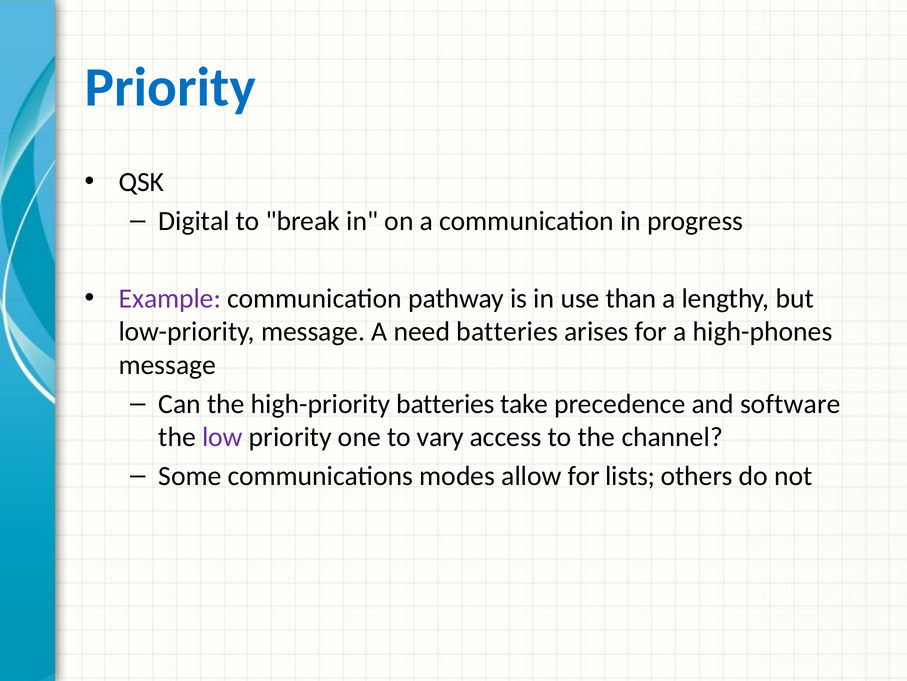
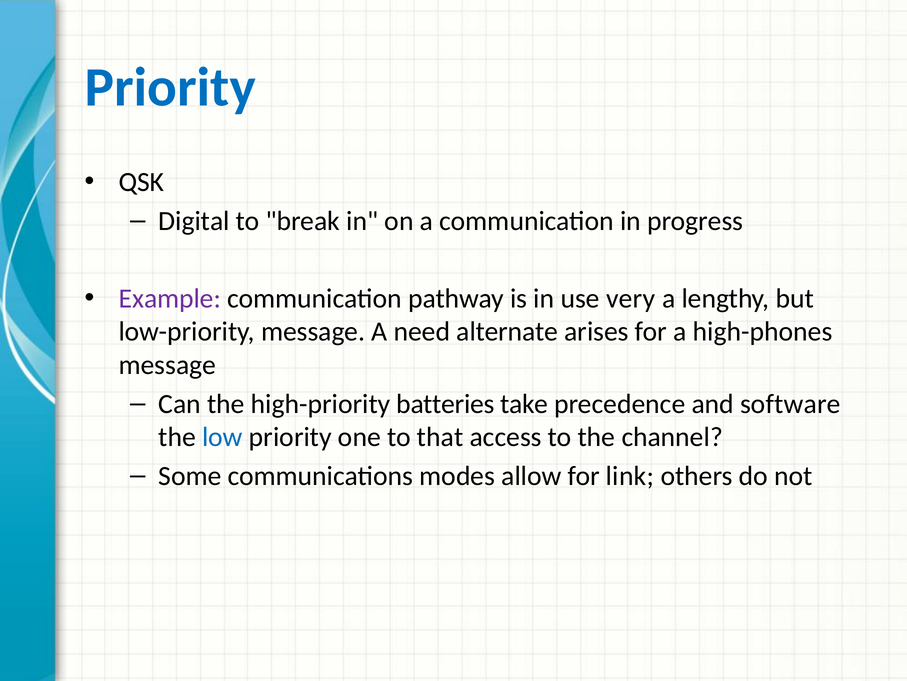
than: than -> very
need batteries: batteries -> alternate
low colour: purple -> blue
vary: vary -> that
lists: lists -> link
